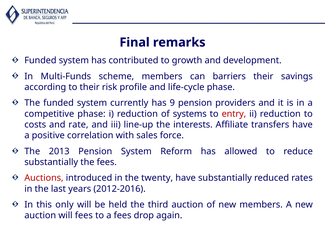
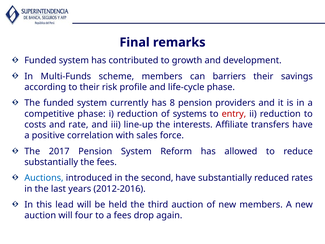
9: 9 -> 8
2013: 2013 -> 2017
Auctions colour: red -> blue
twenty: twenty -> second
only: only -> lead
will fees: fees -> four
